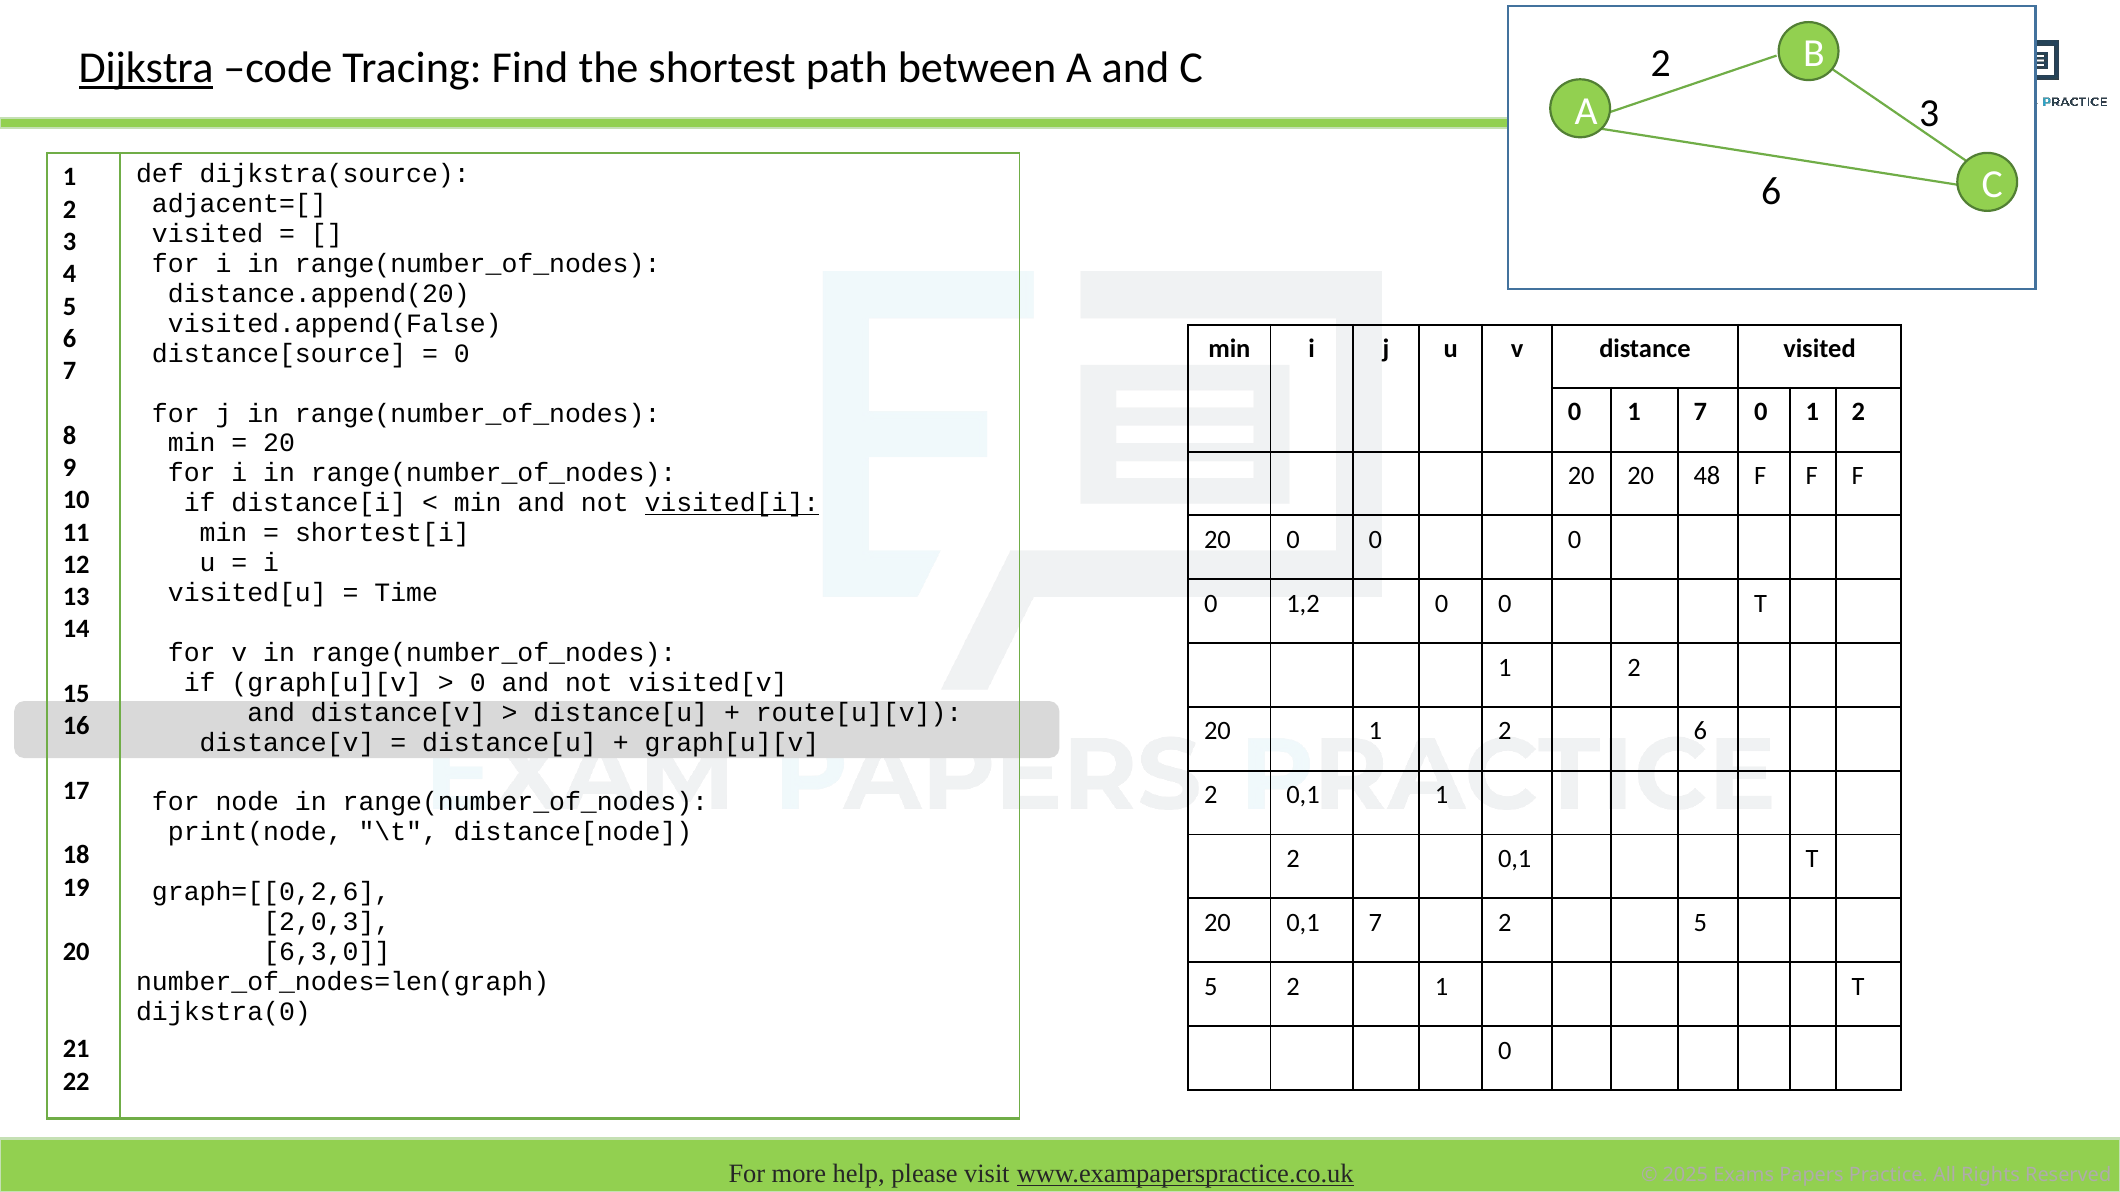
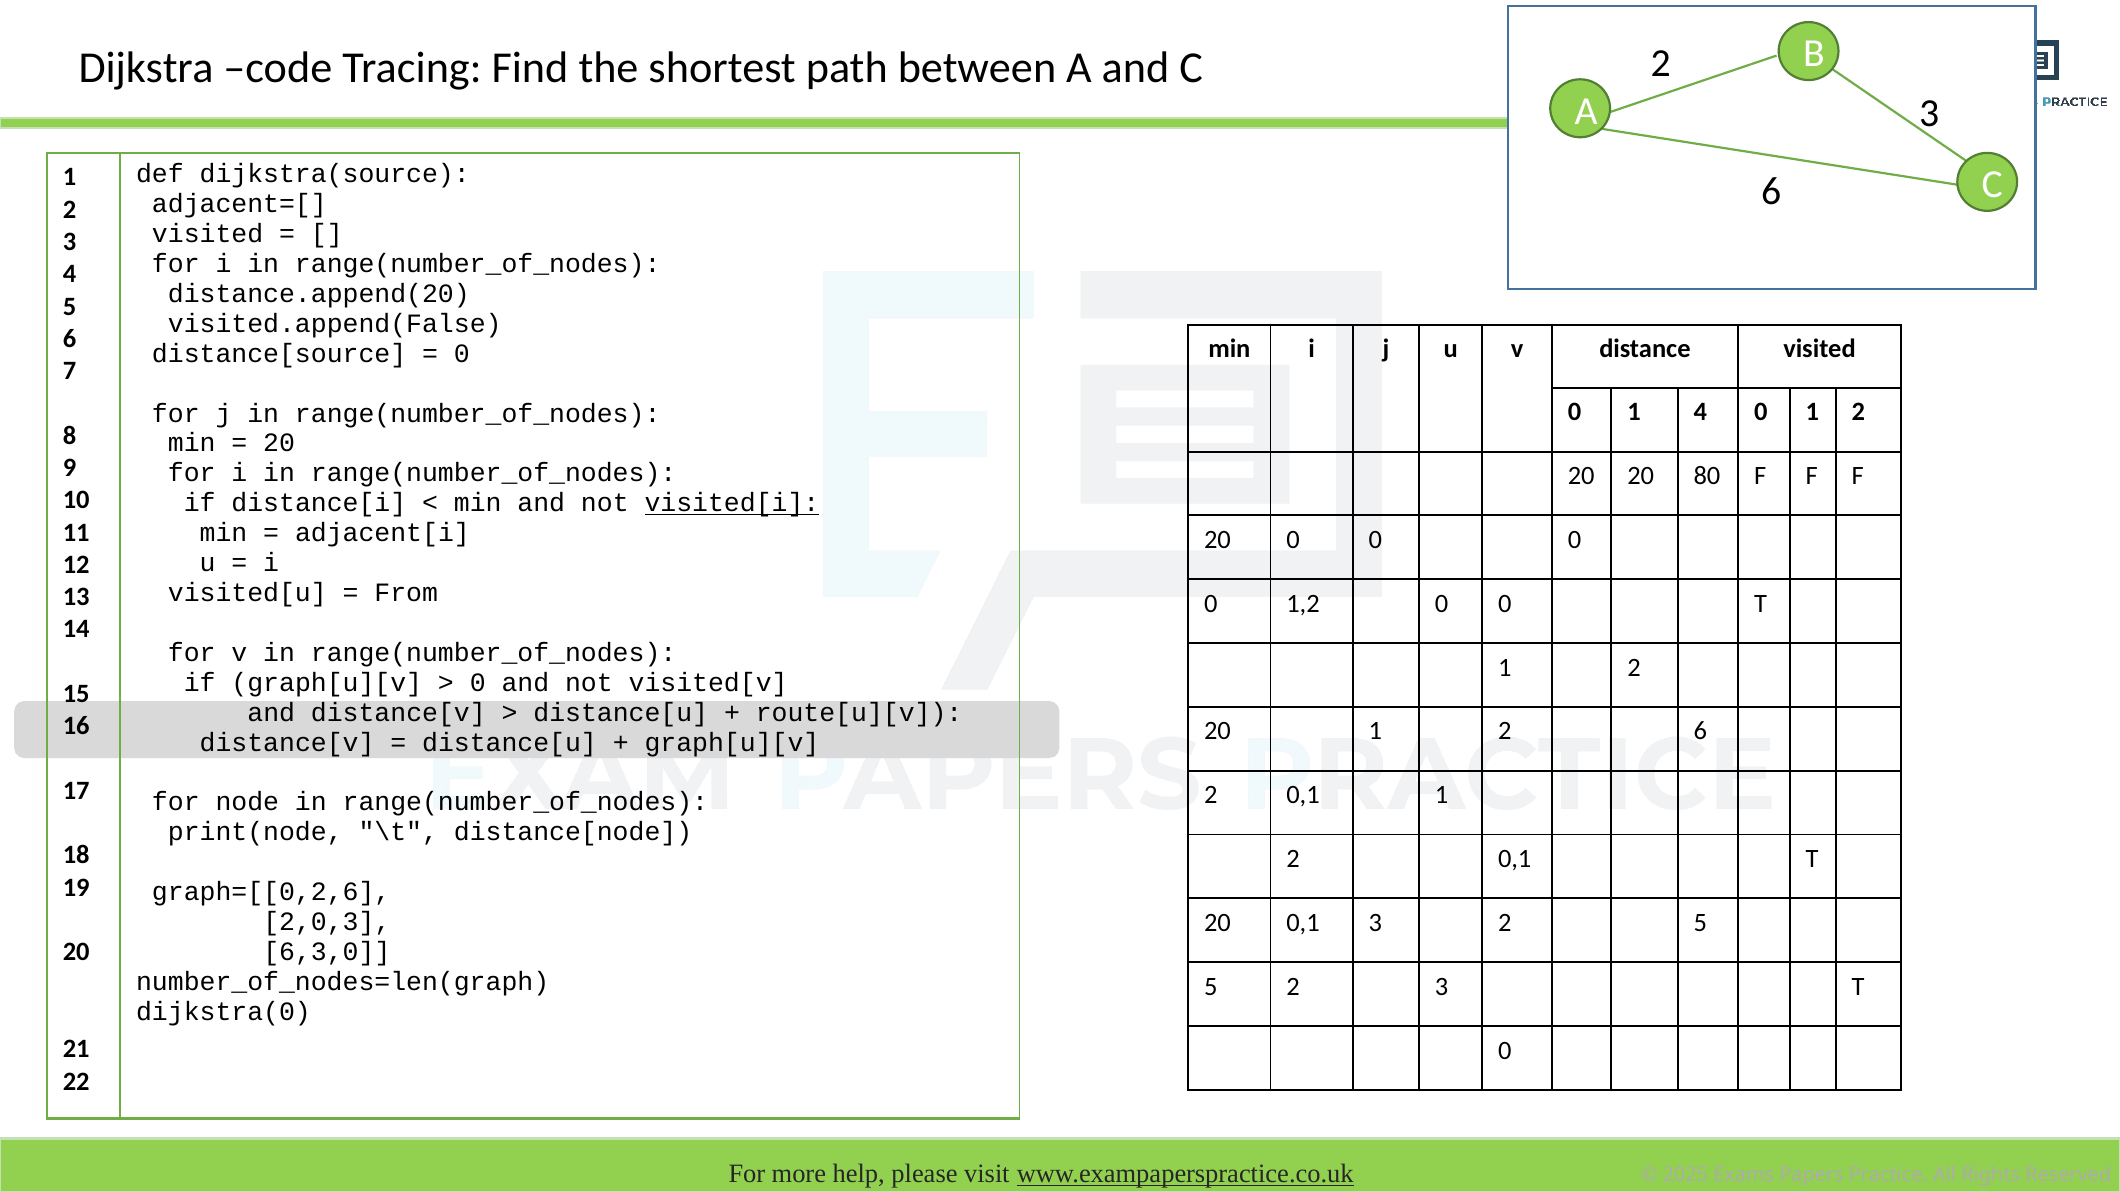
Dijkstra underline: present -> none
1 7: 7 -> 4
48: 48 -> 80
shortest[i: shortest[i -> adjacent[i
Time: Time -> From
0,1 7: 7 -> 3
5 2 1: 1 -> 3
